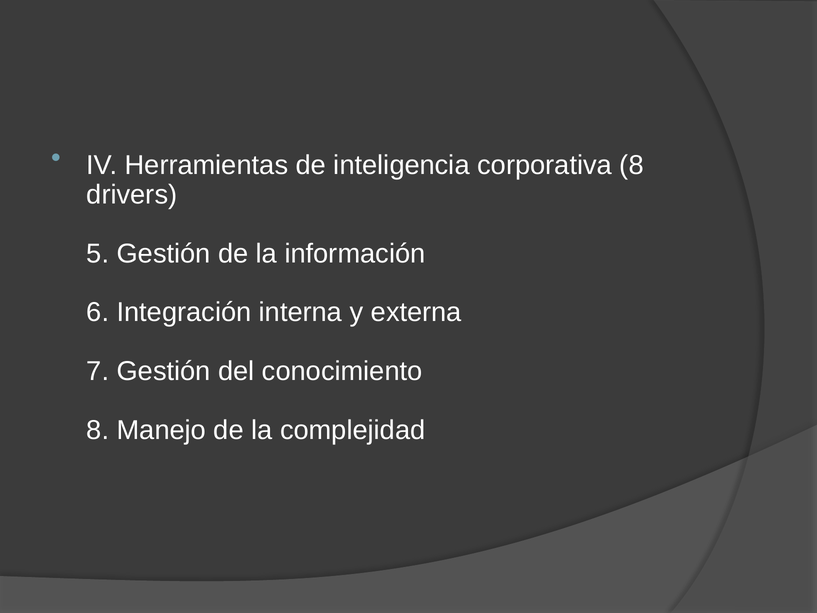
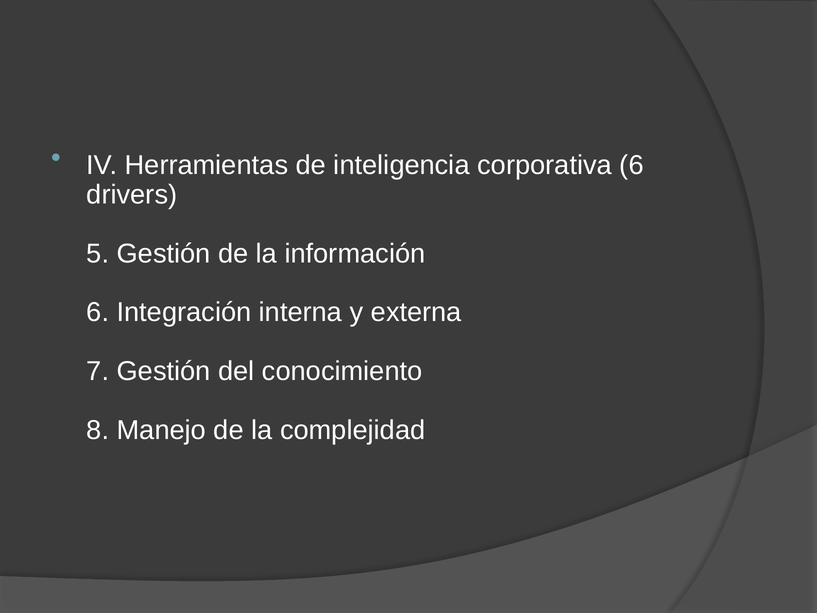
corporativa 8: 8 -> 6
